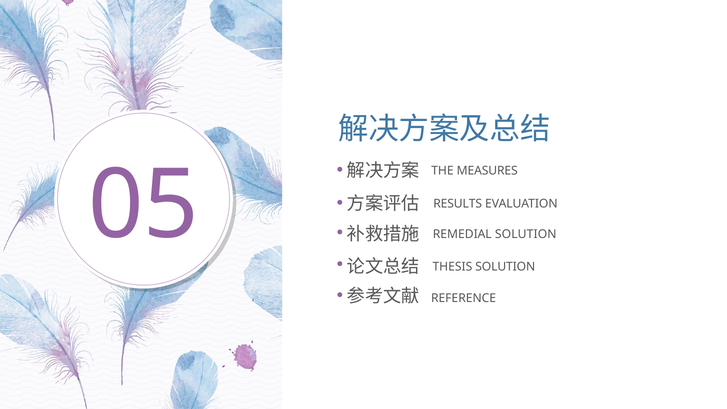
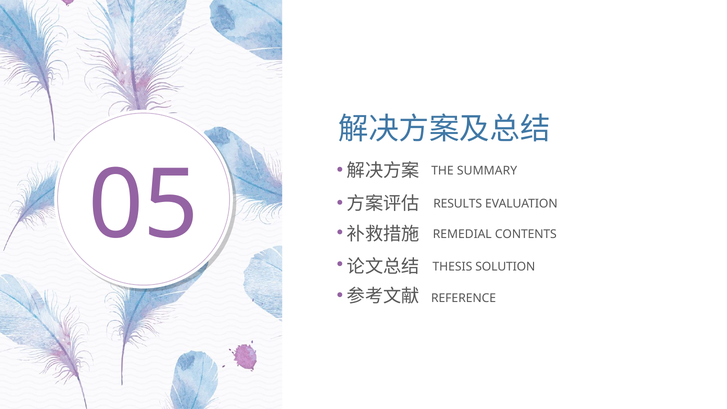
MEASURES: MEASURES -> SUMMARY
REMEDIAL SOLUTION: SOLUTION -> CONTENTS
